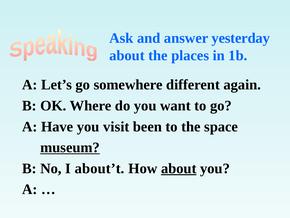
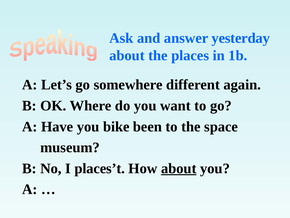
visit: visit -> bike
museum underline: present -> none
about’t: about’t -> places’t
